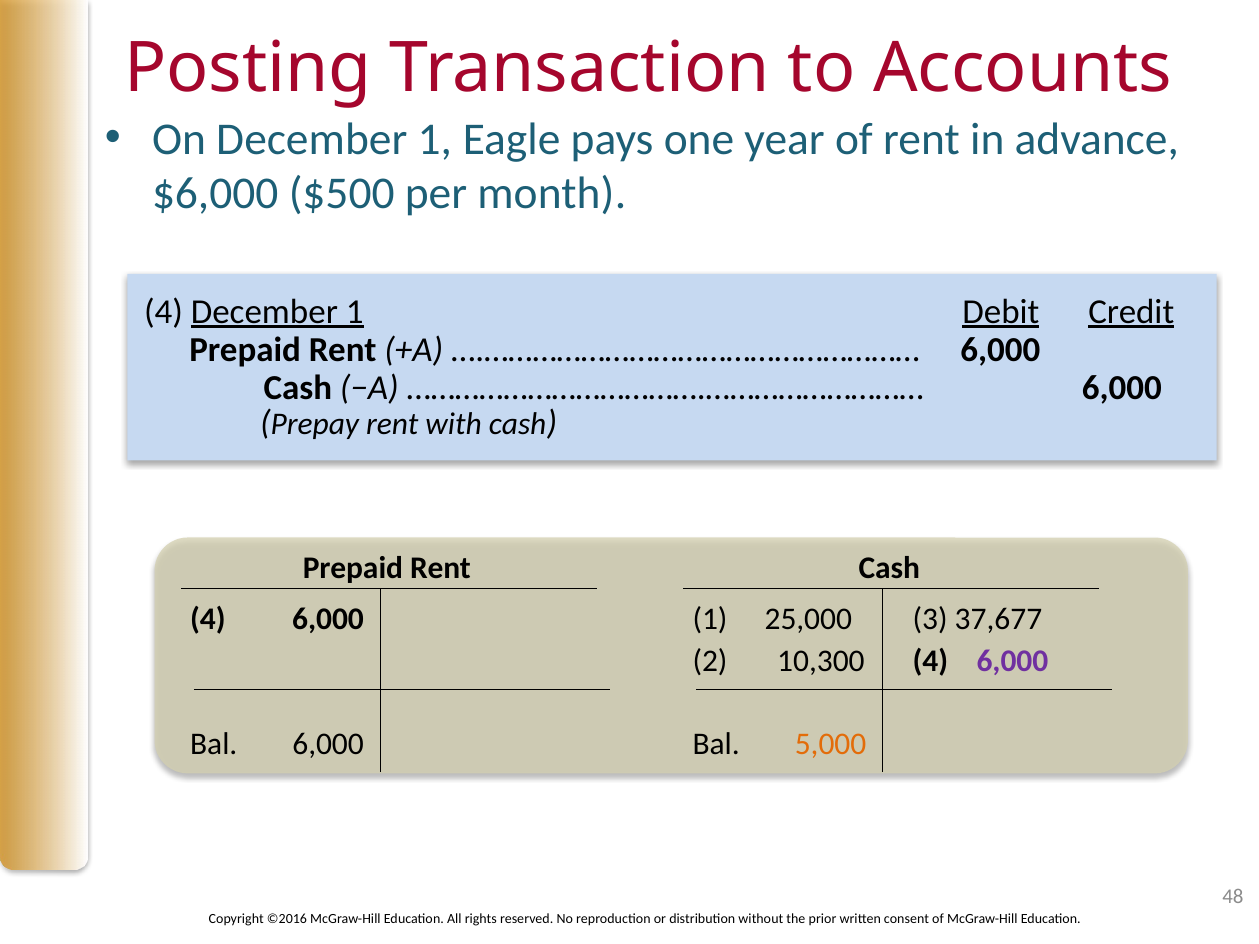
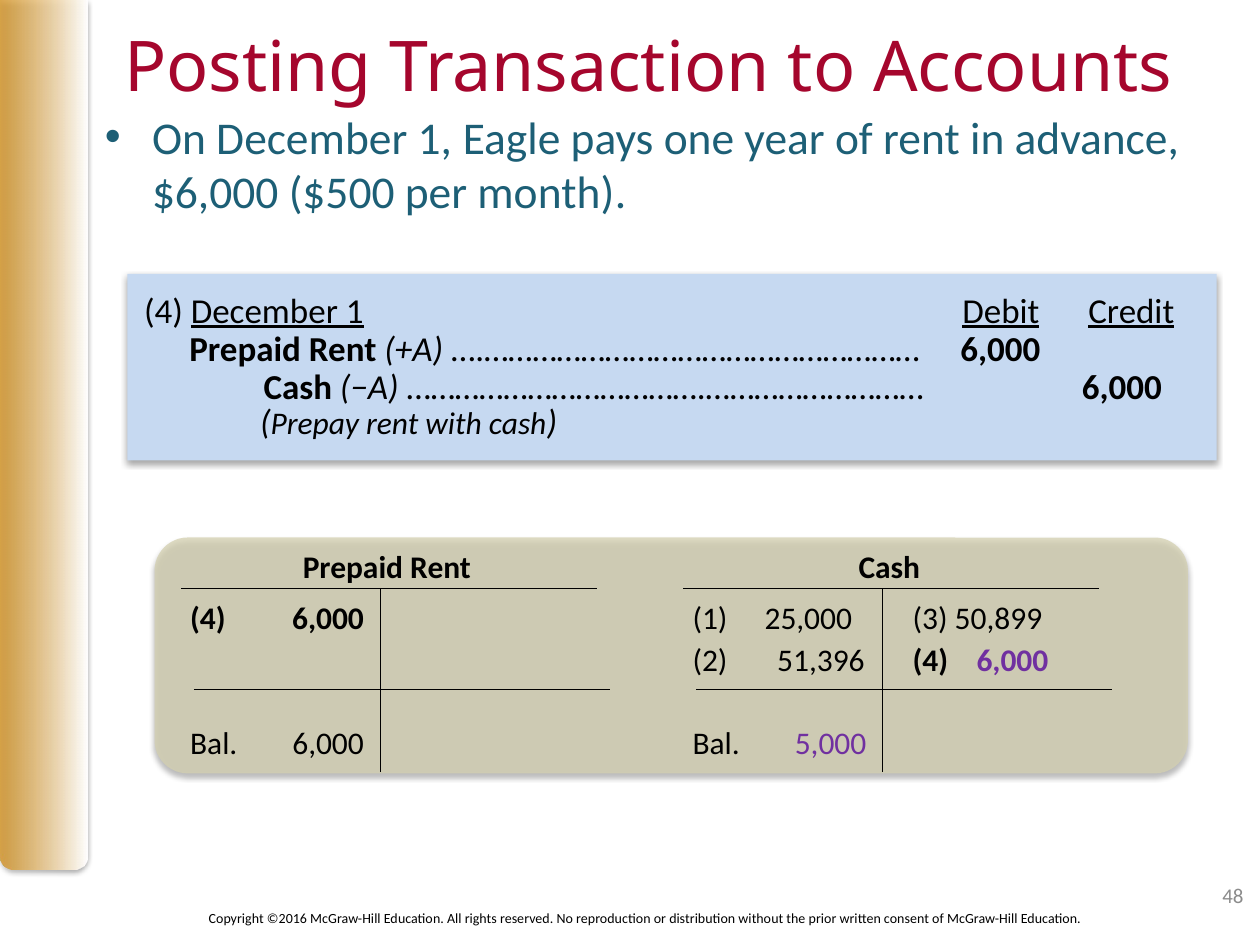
37,677: 37,677 -> 50,899
10,300: 10,300 -> 51,396
5,000 colour: orange -> purple
